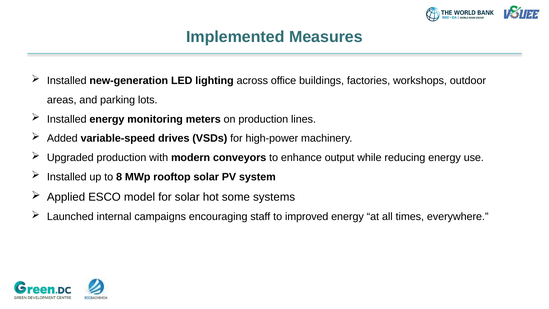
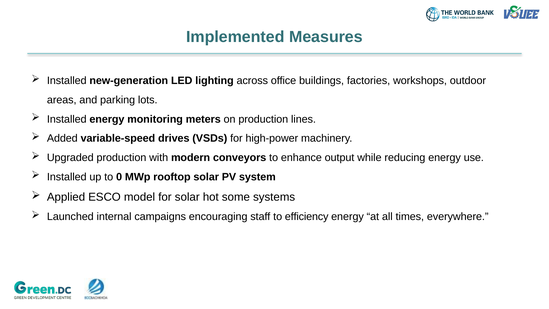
8: 8 -> 0
improved: improved -> efficiency
